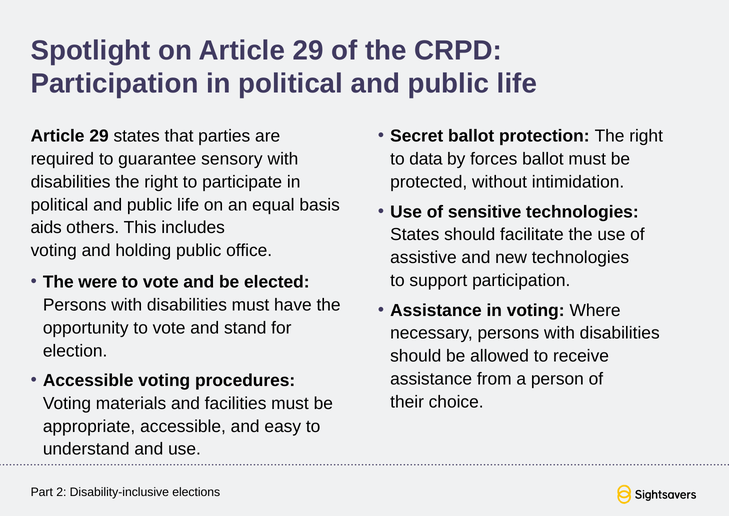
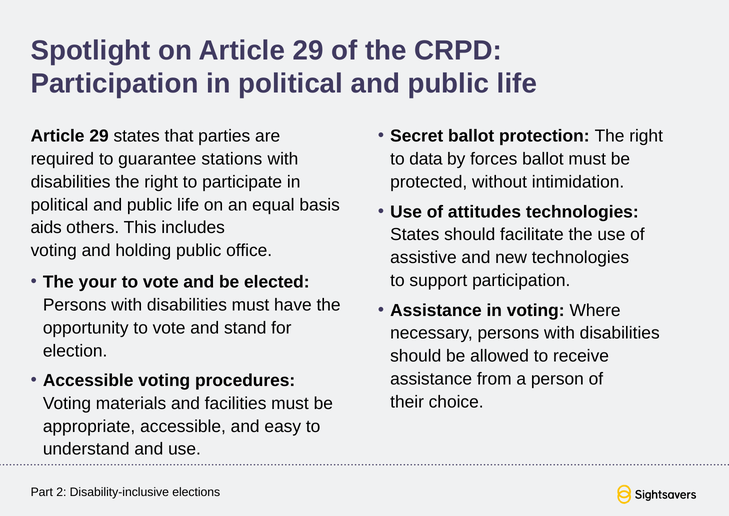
sensory: sensory -> stations
sensitive: sensitive -> attitudes
were: were -> your
